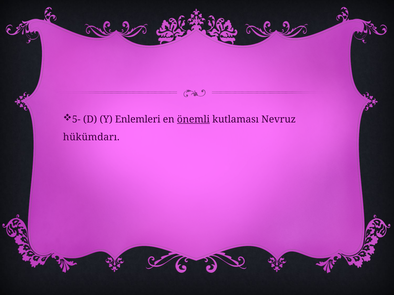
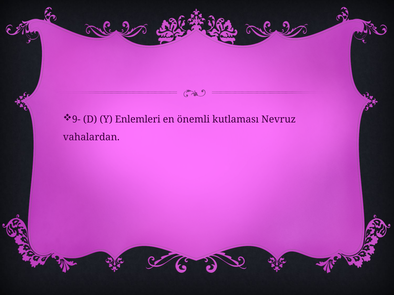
5-: 5- -> 9-
önemli underline: present -> none
hükümdarı: hükümdarı -> vahalardan
